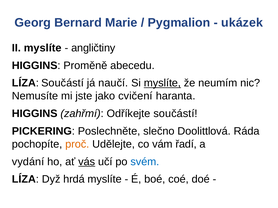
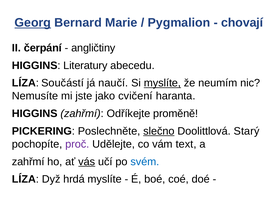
Georg underline: none -> present
ukázek: ukázek -> chovají
II myslíte: myslíte -> čerpání
Proměně: Proměně -> Literatury
Odříkejte součástí: součástí -> proměně
slečno underline: none -> present
Ráda: Ráda -> Starý
proč colour: orange -> purple
řadí: řadí -> text
vydání at (28, 162): vydání -> zahřmí
